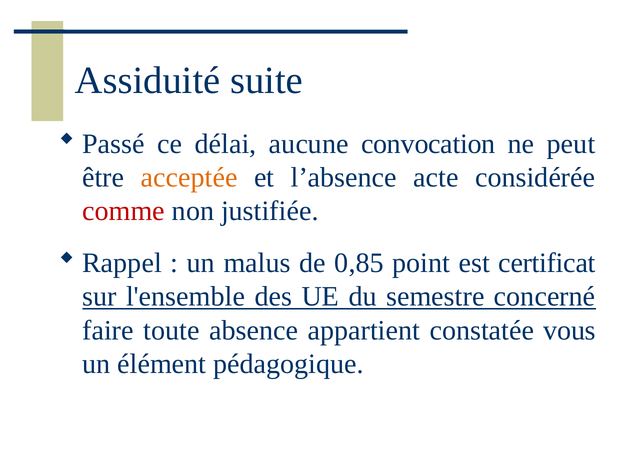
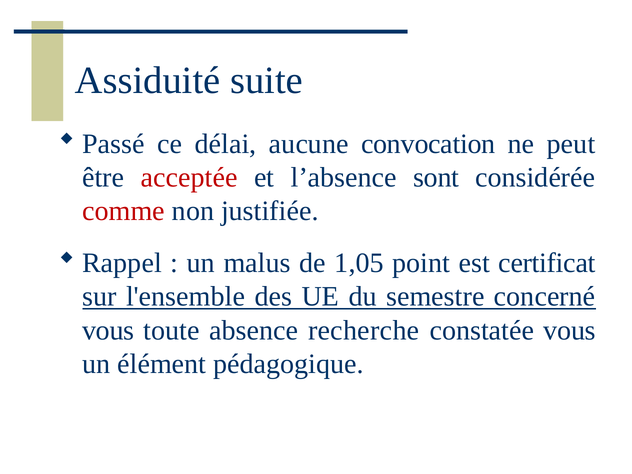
acceptée colour: orange -> red
acte: acte -> sont
0,85: 0,85 -> 1,05
faire at (108, 330): faire -> vous
appartient: appartient -> recherche
